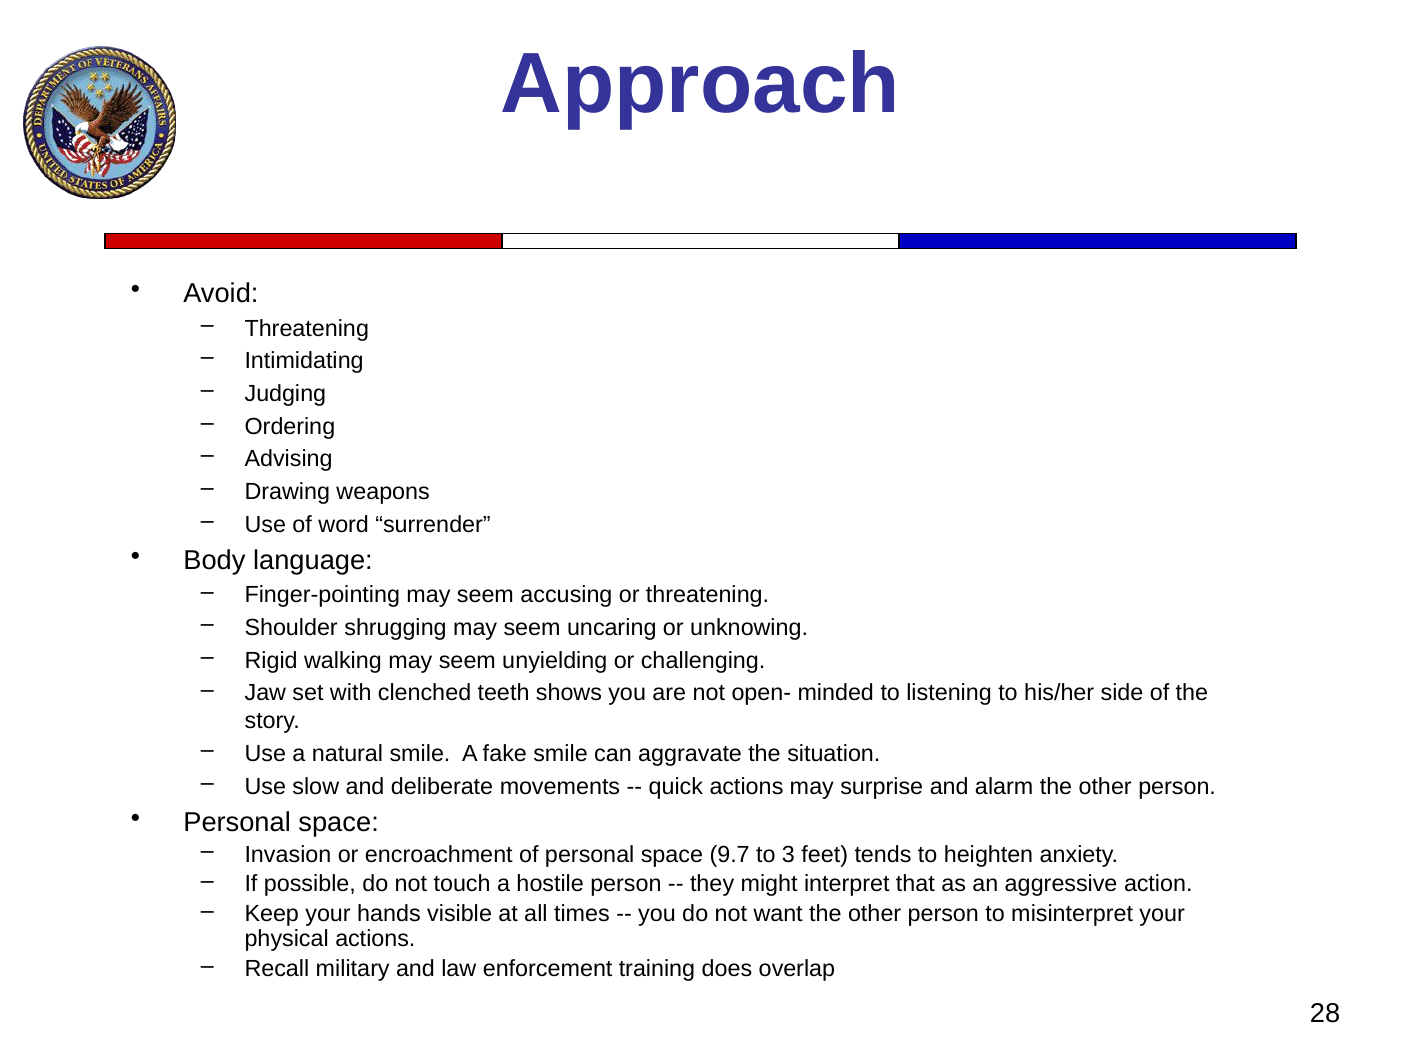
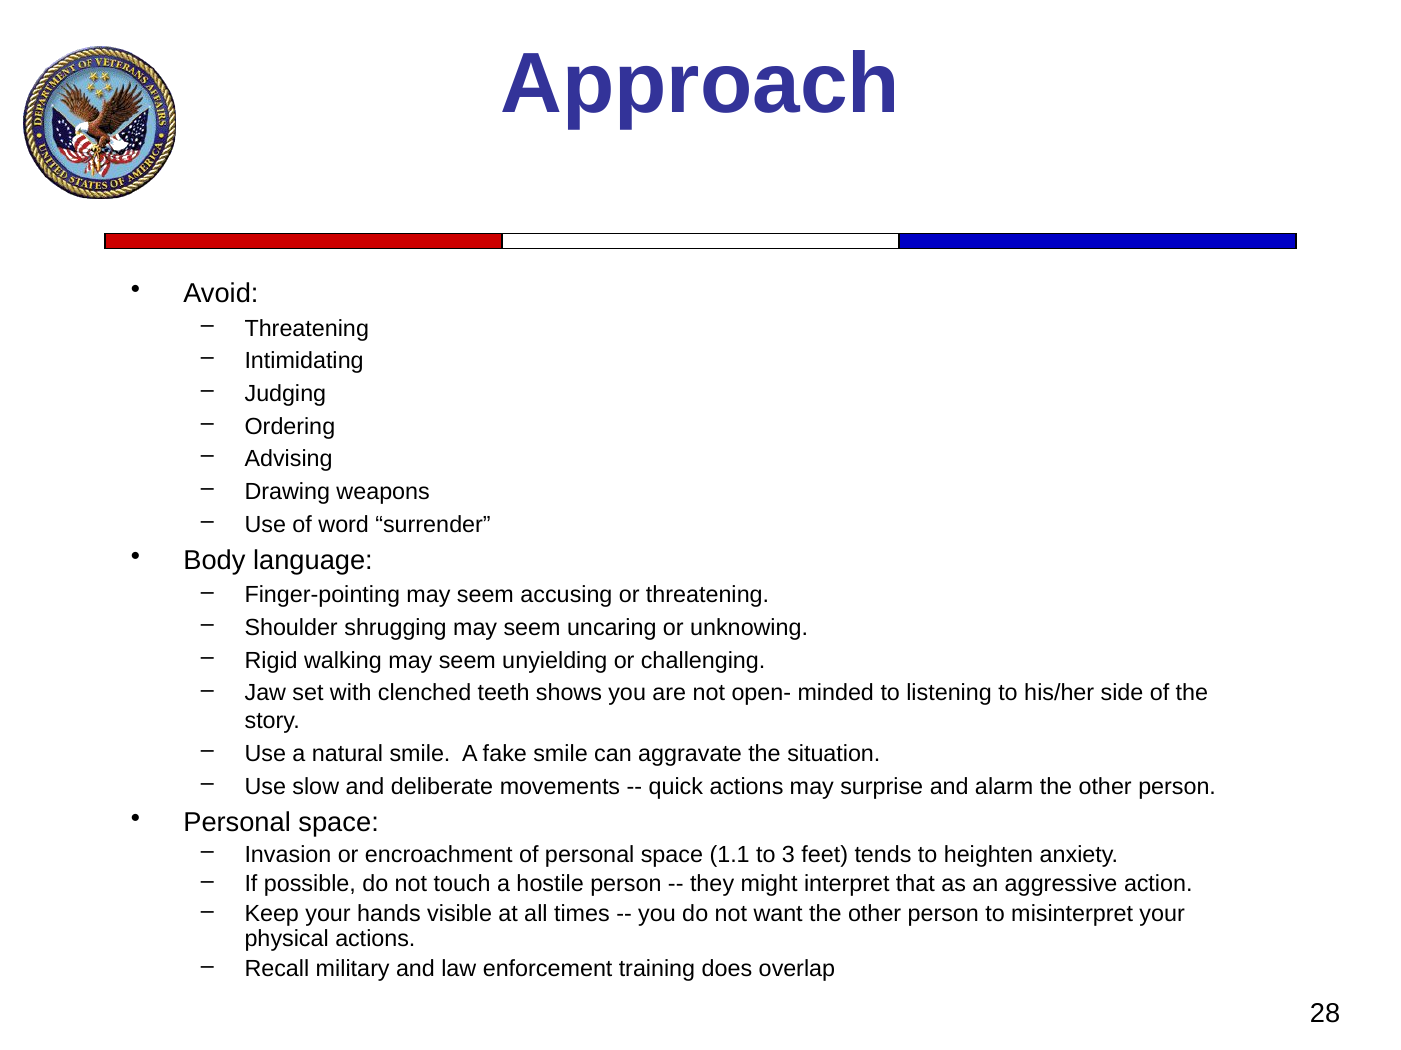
9.7: 9.7 -> 1.1
